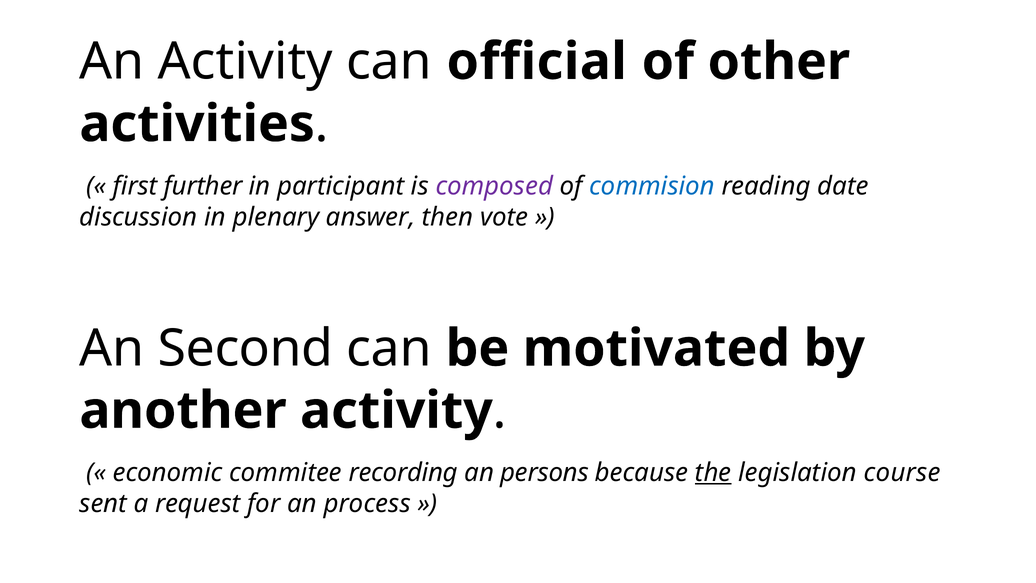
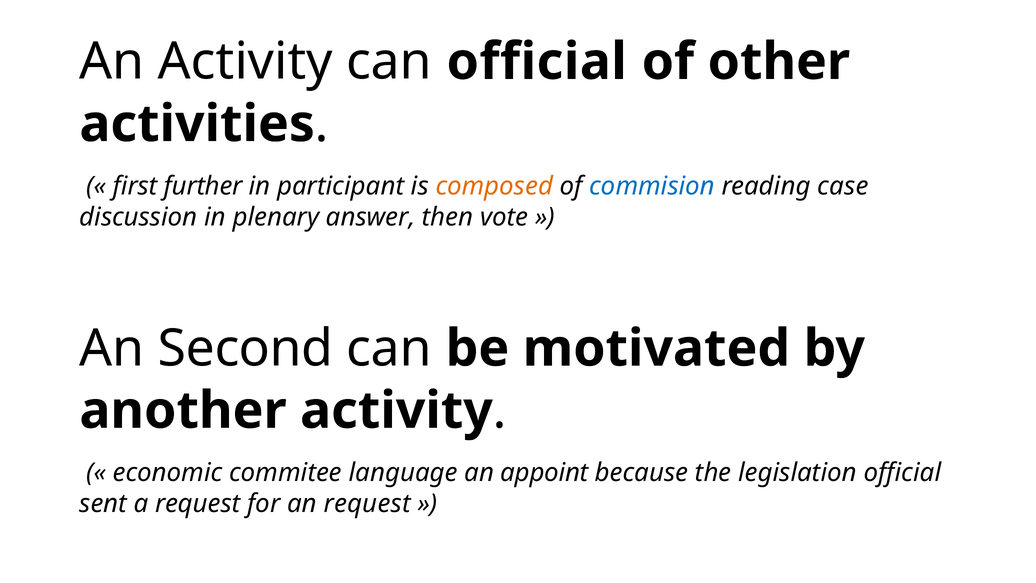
composed colour: purple -> orange
date: date -> case
recording: recording -> language
persons: persons -> appoint
the underline: present -> none
legislation course: course -> official
an process: process -> request
